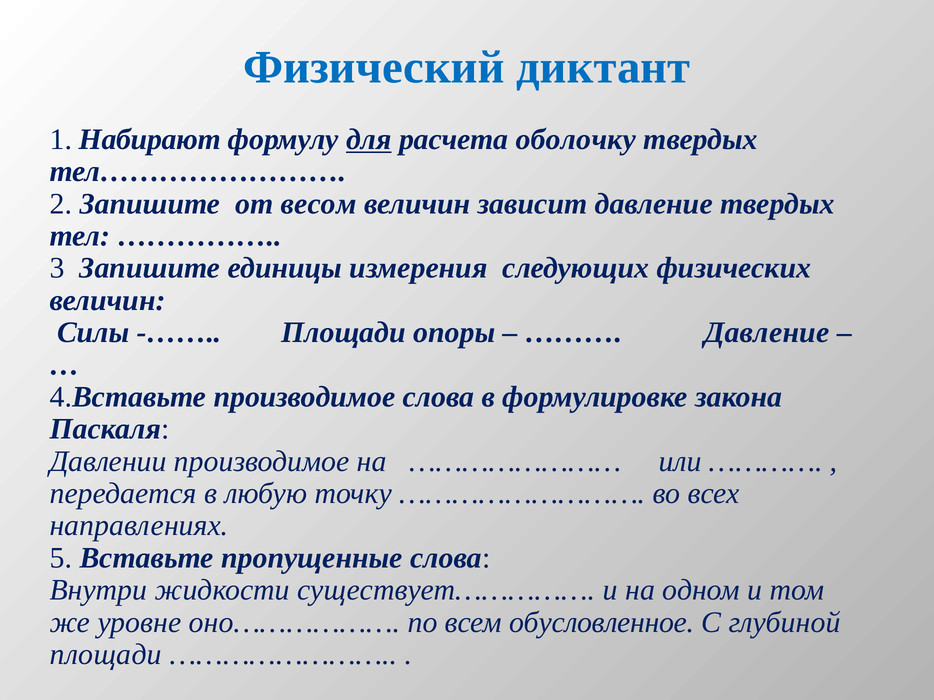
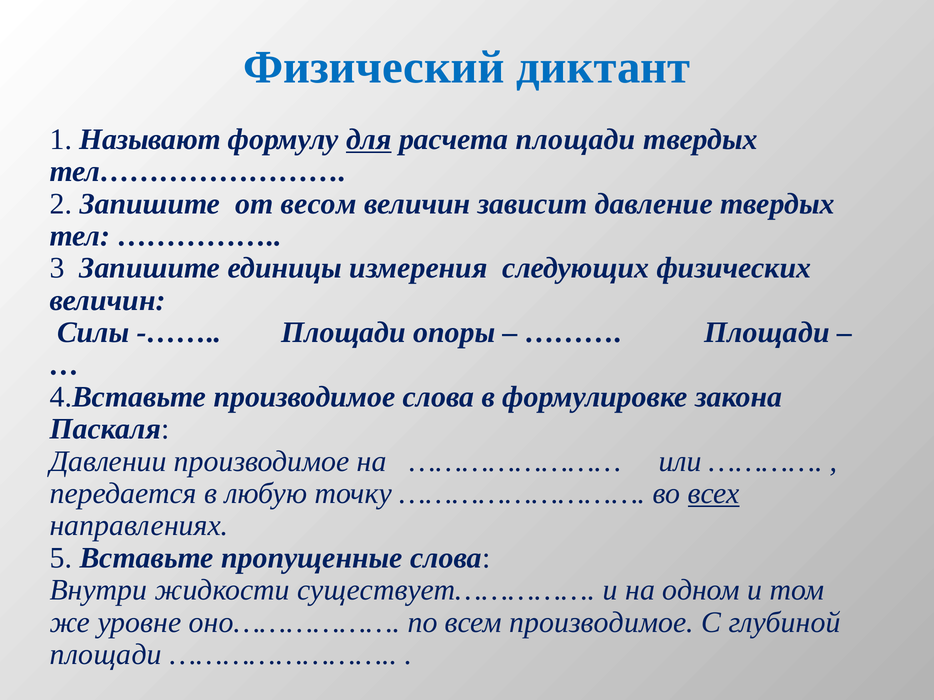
Набирают: Набирают -> Называют
расчета оболочку: оболочку -> площади
Давление at (767, 333): Давление -> Площади
всех underline: none -> present
всем обусловленное: обусловленное -> производимое
